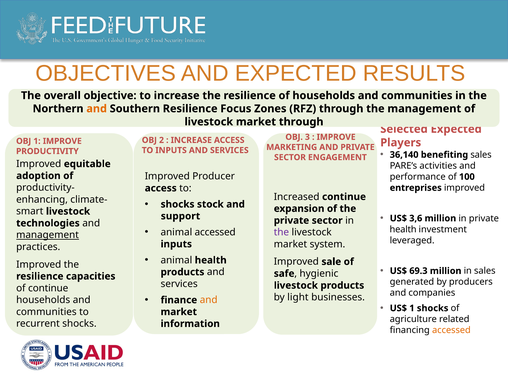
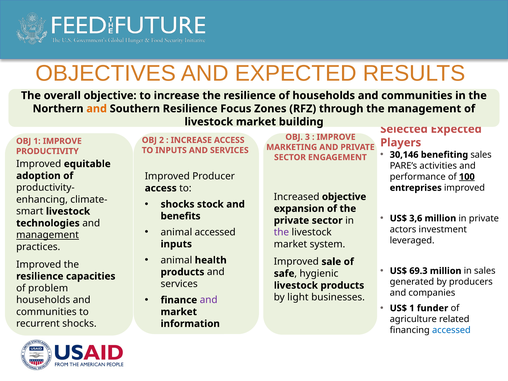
market through: through -> building
36,140: 36,140 -> 30,146
100 underline: none -> present
Increased continue: continue -> objective
support: support -> benefits
health at (403, 229): health -> actors
of continue: continue -> problem
and at (209, 300) colour: orange -> purple
1 shocks: shocks -> funder
accessed at (451, 330) colour: orange -> blue
